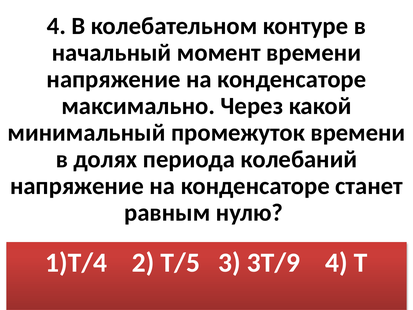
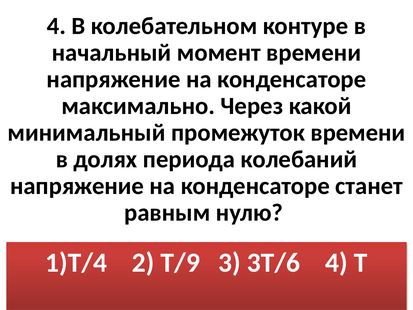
Т/5: Т/5 -> Т/9
3Т/9: 3Т/9 -> 3Т/6
